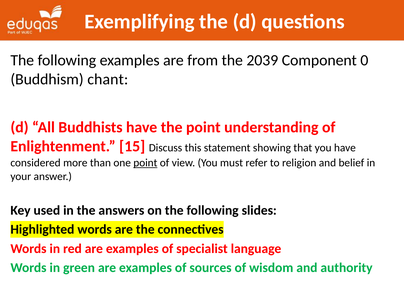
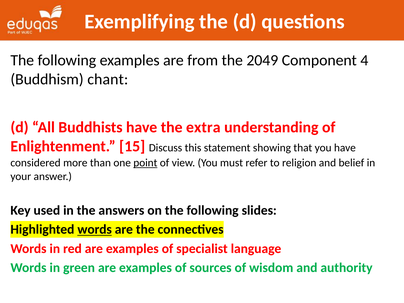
2039: 2039 -> 2049
0: 0 -> 4
the point: point -> extra
words at (95, 229) underline: none -> present
